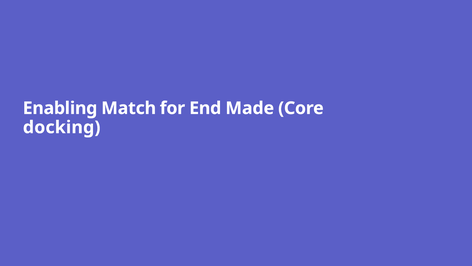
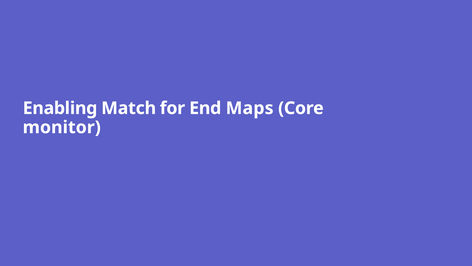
Made: Made -> Maps
docking: docking -> monitor
